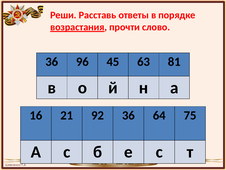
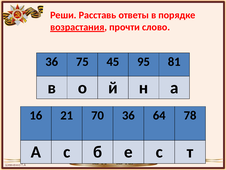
96: 96 -> 75
63: 63 -> 95
92: 92 -> 70
75: 75 -> 78
